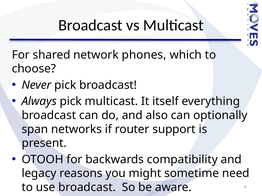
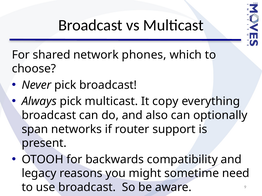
itself: itself -> copy
